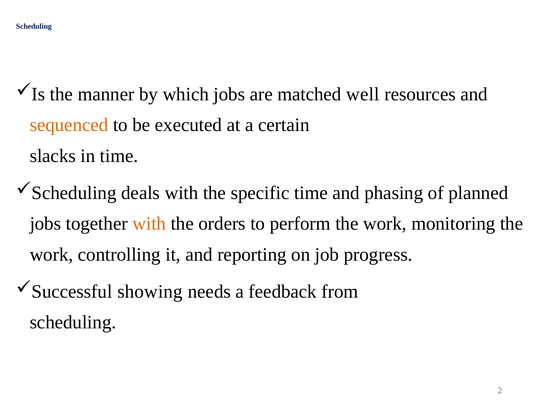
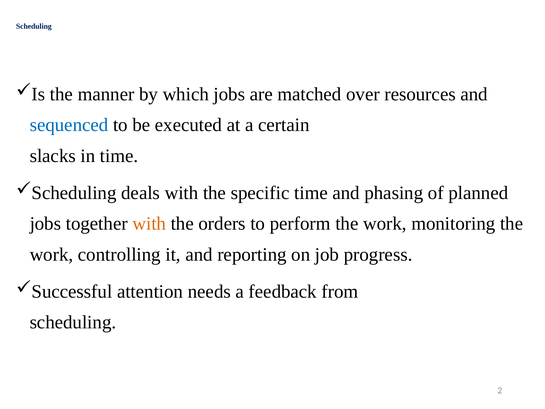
well: well -> over
sequenced colour: orange -> blue
showing: showing -> attention
